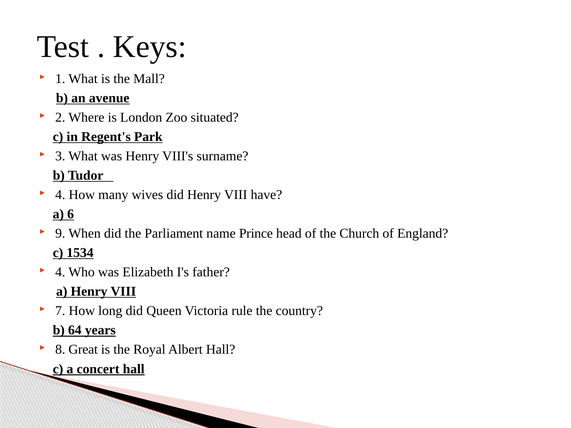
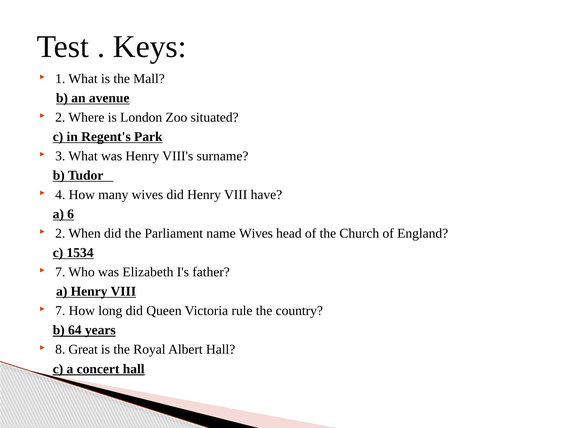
9 at (60, 234): 9 -> 2
name Prince: Prince -> Wives
4 at (60, 272): 4 -> 7
